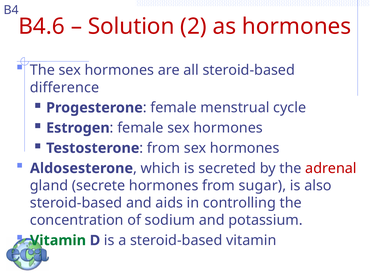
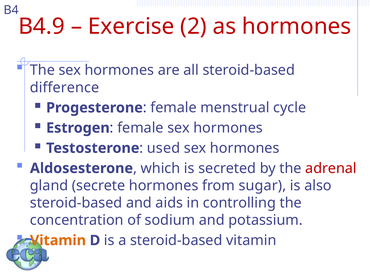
B4.6: B4.6 -> B4.9
Solution: Solution -> Exercise
from at (164, 148): from -> used
Vitamin at (58, 240) colour: green -> orange
